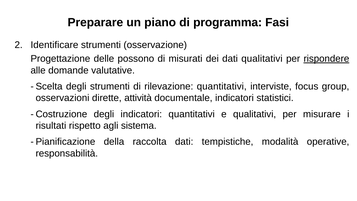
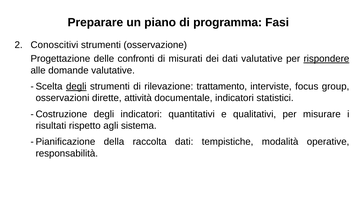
Identificare: Identificare -> Conoscitivi
possono: possono -> confronti
dati qualitativi: qualitativi -> valutative
degli at (76, 86) underline: none -> present
rilevazione quantitativi: quantitativi -> trattamento
